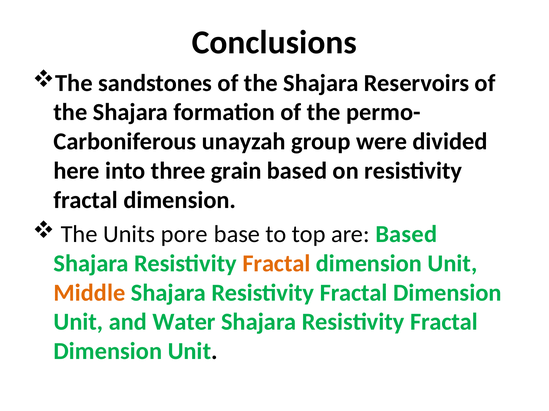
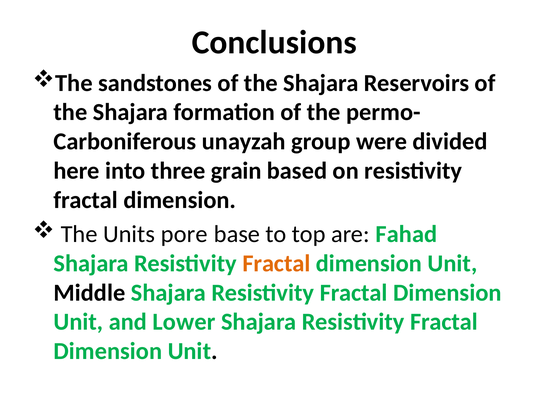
are Based: Based -> Fahad
Middle colour: orange -> black
Water: Water -> Lower
